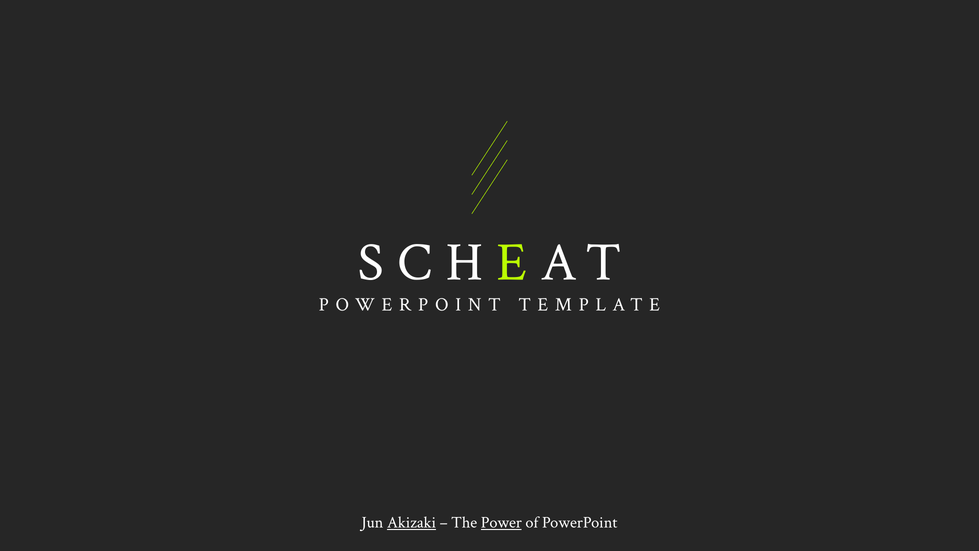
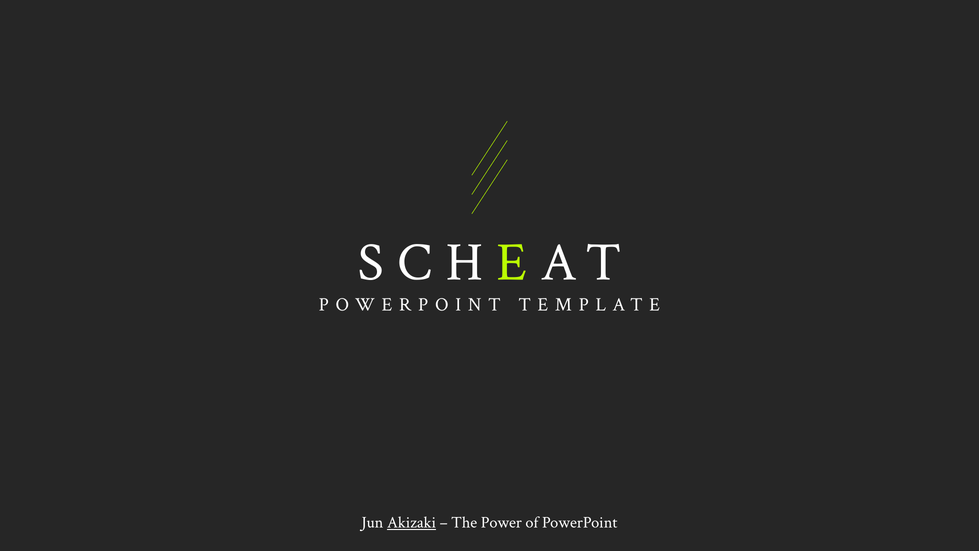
Power underline: present -> none
